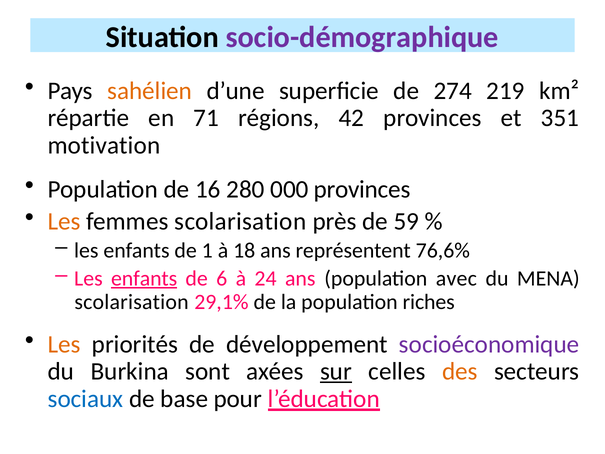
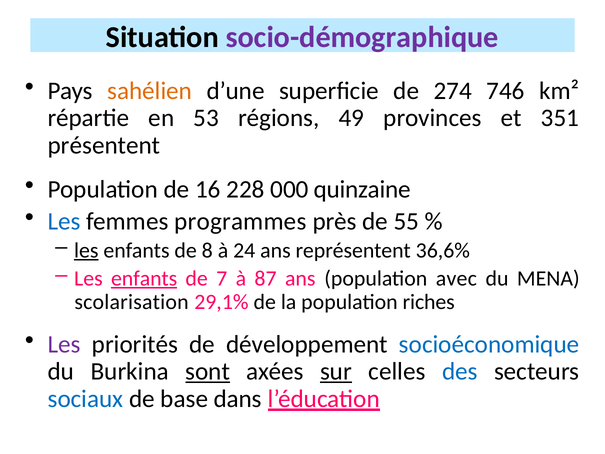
219: 219 -> 746
71: 71 -> 53
42: 42 -> 49
motivation: motivation -> présentent
280: 280 -> 228
000 provinces: provinces -> quinzaine
Les at (64, 221) colour: orange -> blue
femmes scolarisation: scolarisation -> programmes
59: 59 -> 55
les at (86, 250) underline: none -> present
1: 1 -> 8
18: 18 -> 24
76,6%: 76,6% -> 36,6%
6: 6 -> 7
24: 24 -> 87
Les at (64, 344) colour: orange -> purple
socioéconomique colour: purple -> blue
sont underline: none -> present
des colour: orange -> blue
pour: pour -> dans
